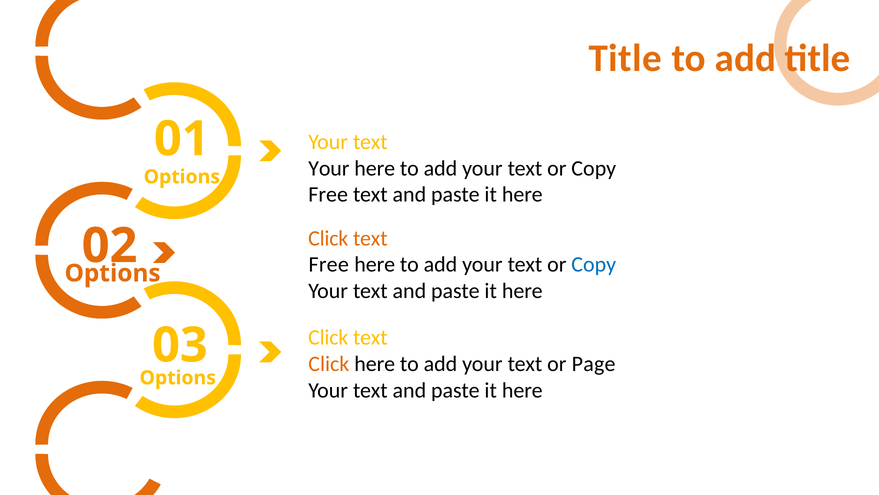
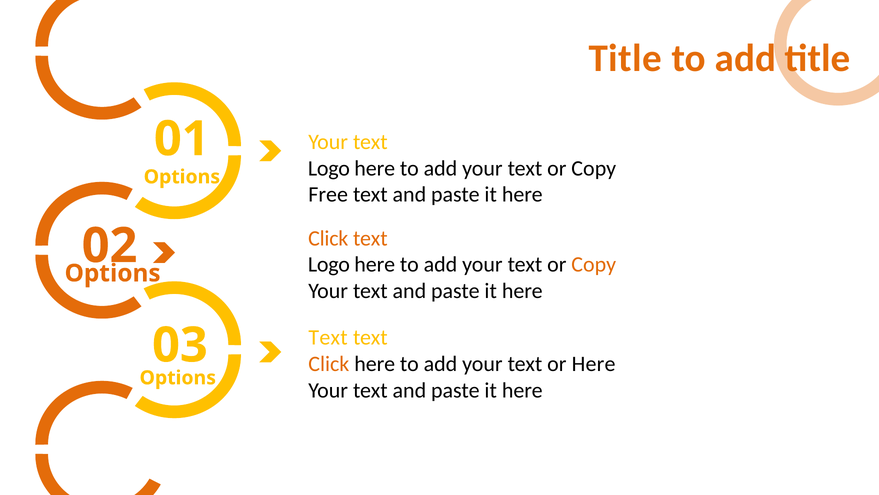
Your at (329, 168): Your -> Logo
Free at (329, 264): Free -> Logo
Copy at (594, 264) colour: blue -> orange
Click at (328, 337): Click -> Text
or Page: Page -> Here
